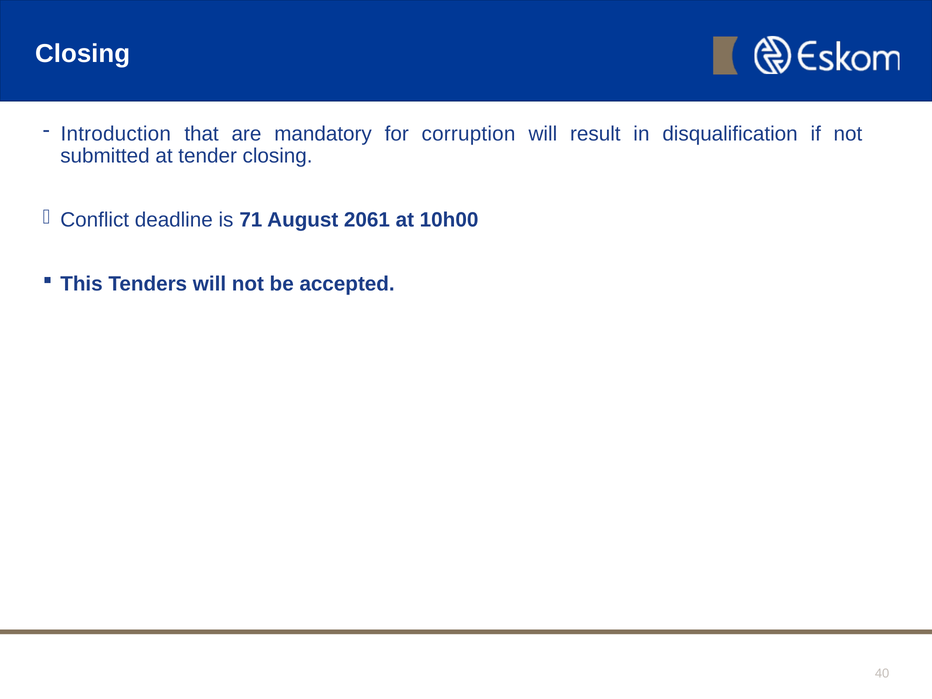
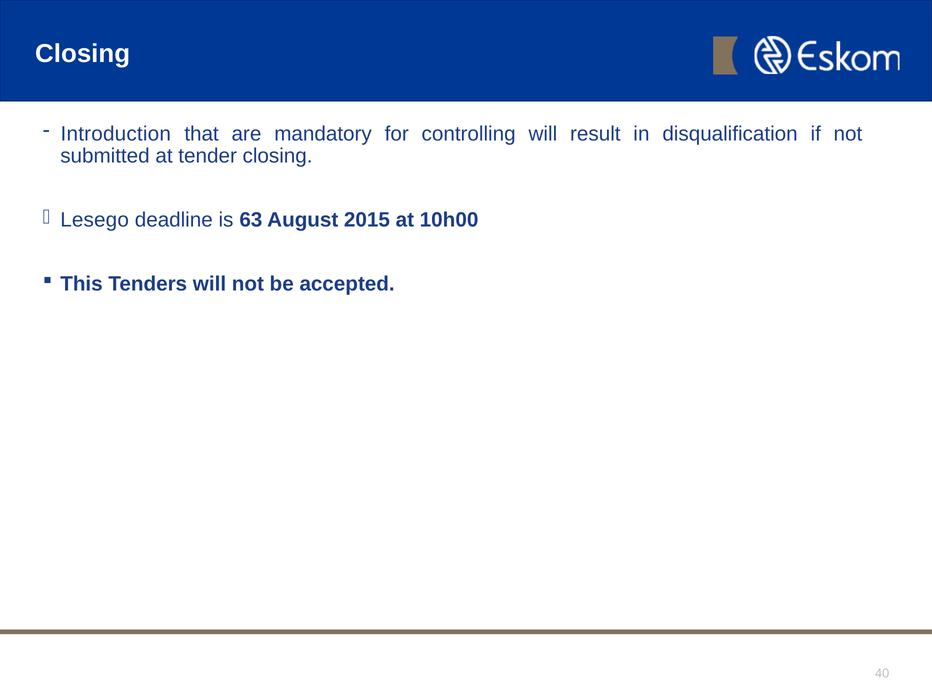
corruption: corruption -> controlling
Conflict: Conflict -> Lesego
71: 71 -> 63
2061: 2061 -> 2015
